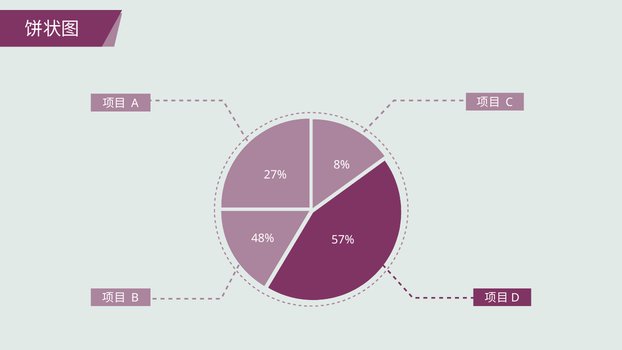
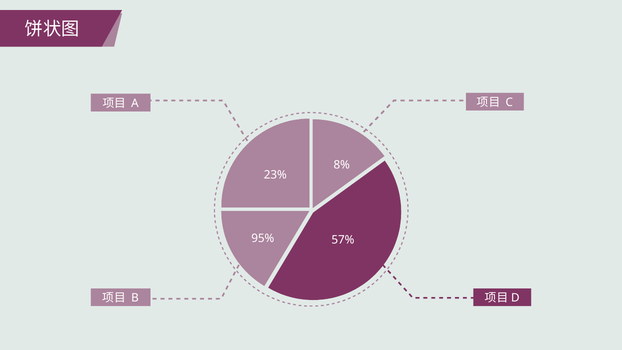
27%: 27% -> 23%
48%: 48% -> 95%
